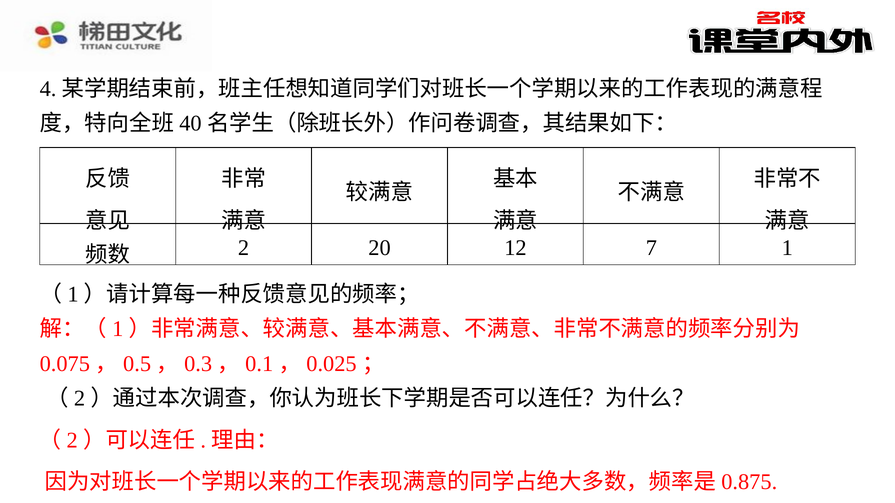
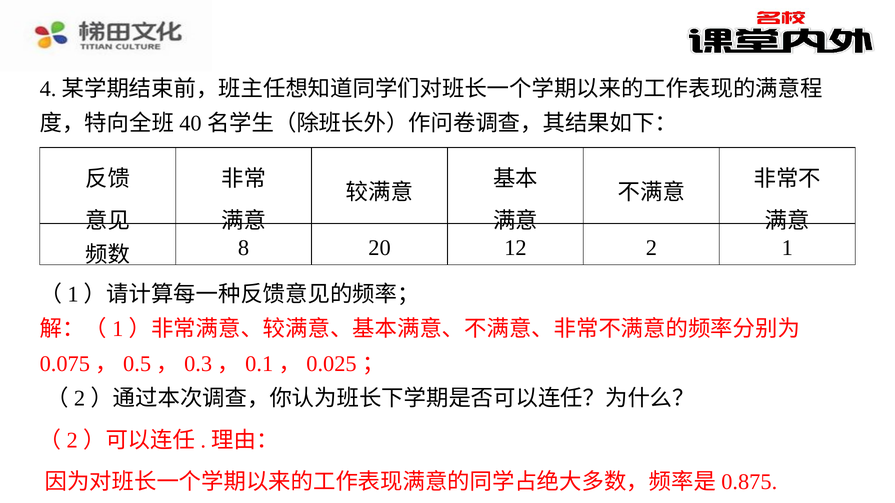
2: 2 -> 8
7: 7 -> 2
